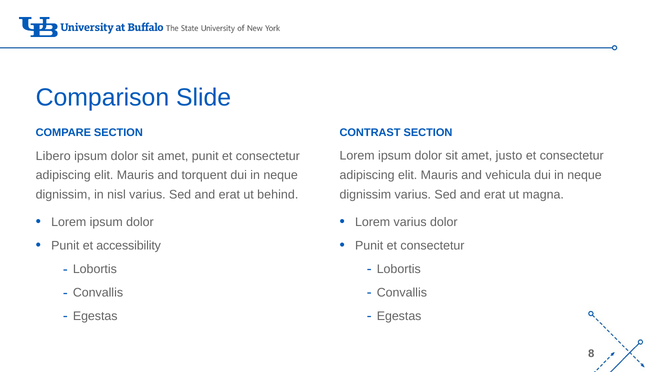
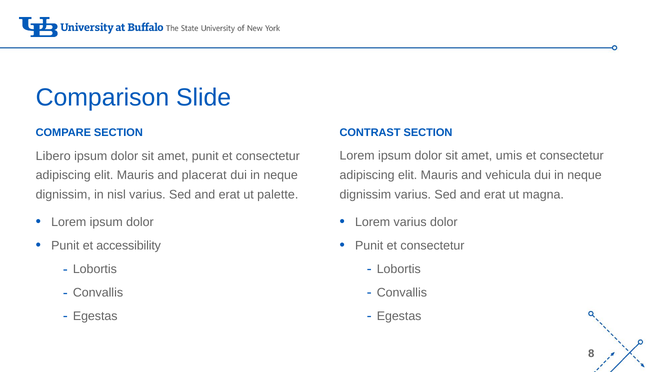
justo: justo -> umis
torquent: torquent -> placerat
behind: behind -> palette
